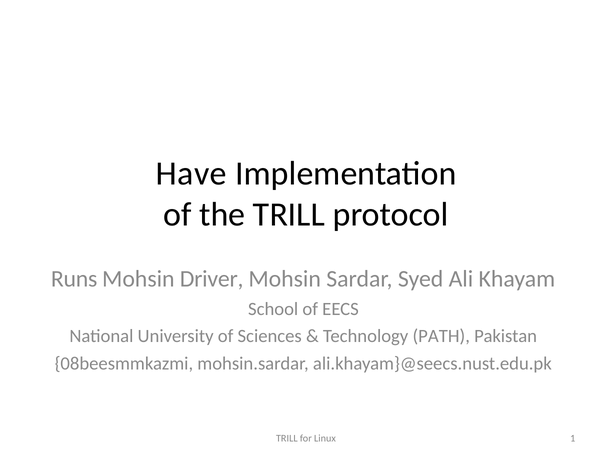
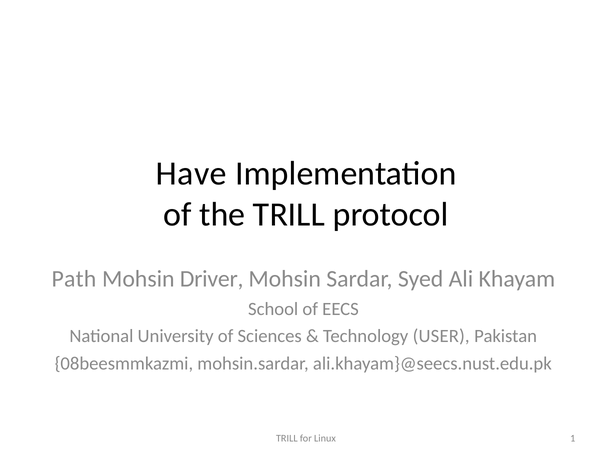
Runs: Runs -> Path
PATH: PATH -> USER
